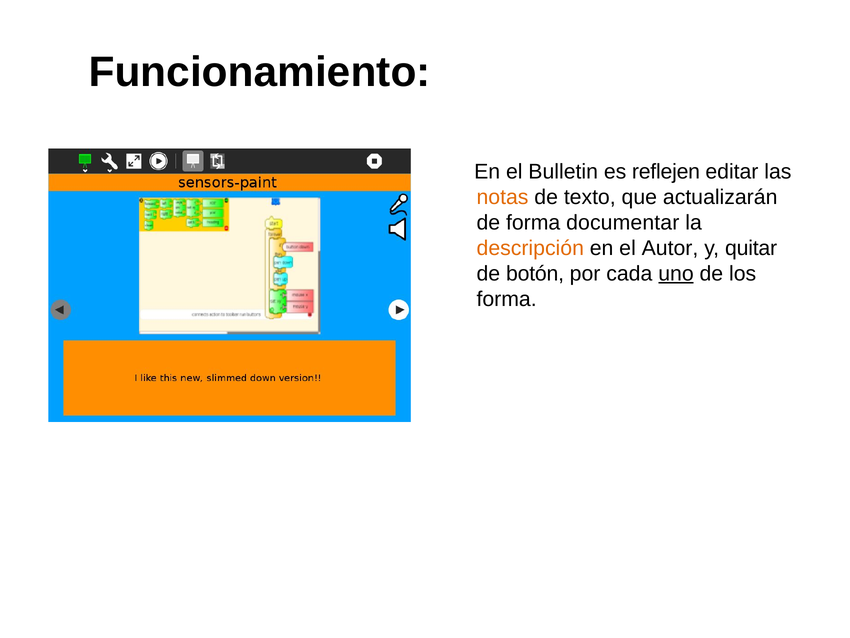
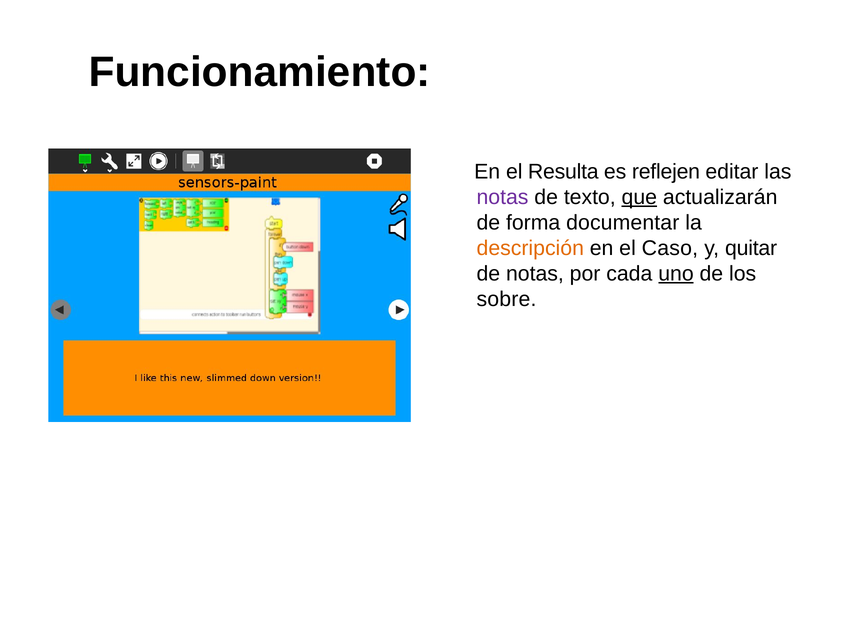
Bulletin: Bulletin -> Resulta
notas at (502, 197) colour: orange -> purple
que underline: none -> present
Autor: Autor -> Caso
de botón: botón -> notas
forma at (507, 299): forma -> sobre
